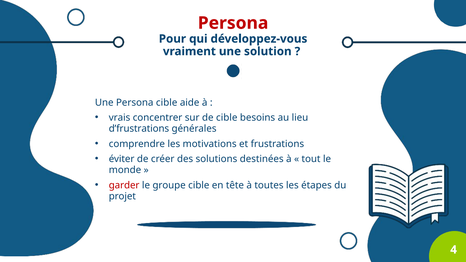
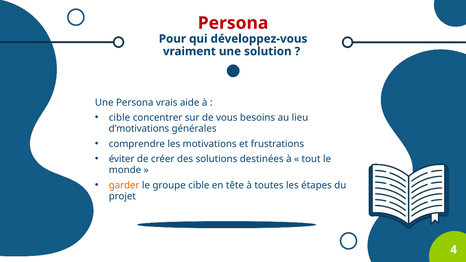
Persona cible: cible -> vrais
vrais at (120, 118): vrais -> cible
de cible: cible -> vous
d’frustrations: d’frustrations -> d’motivations
garder colour: red -> orange
